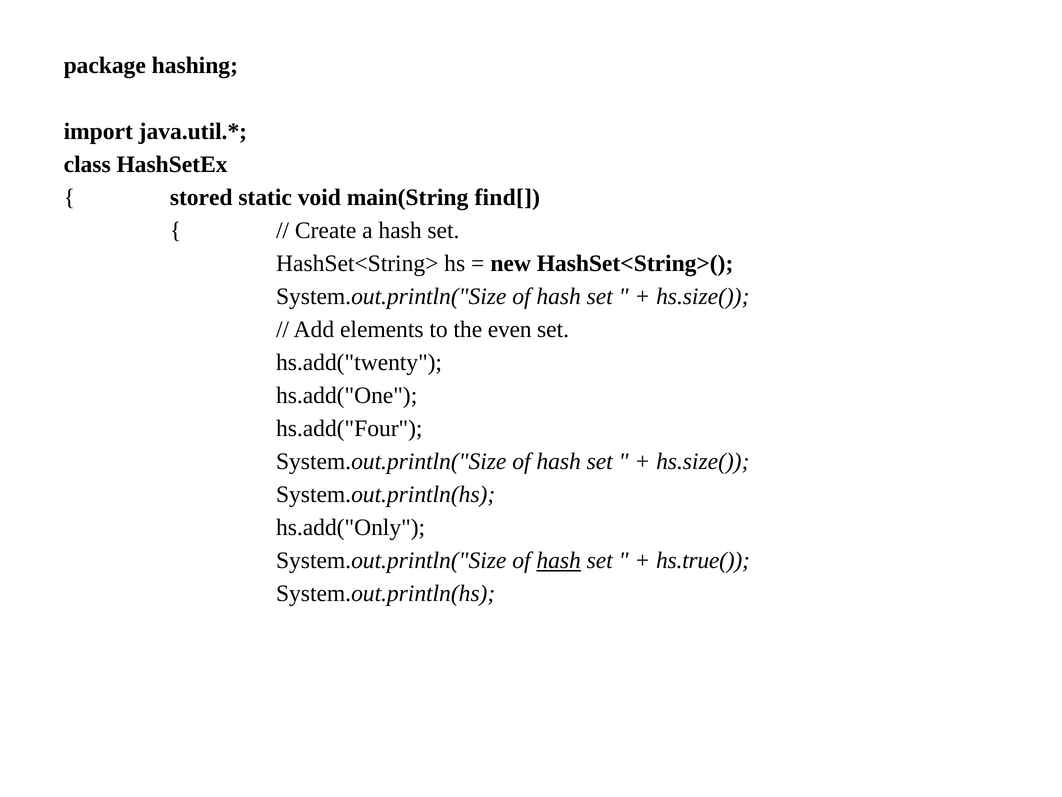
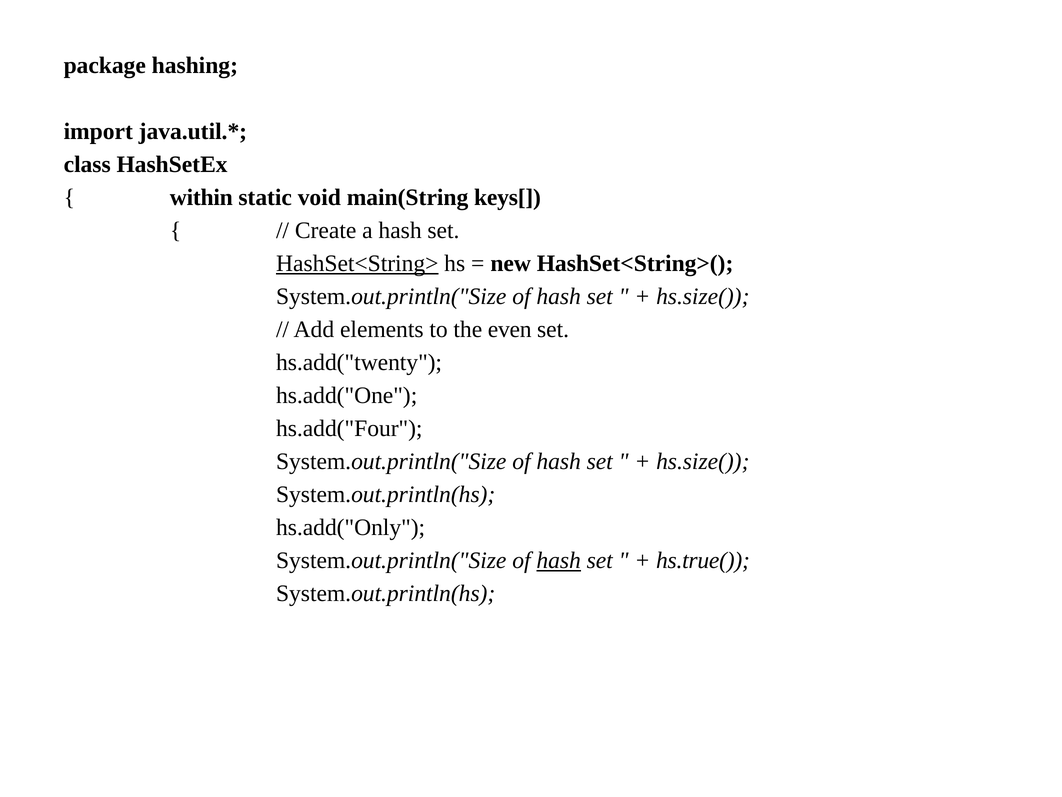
stored: stored -> within
find[: find[ -> keys[
HashSet<String> underline: none -> present
